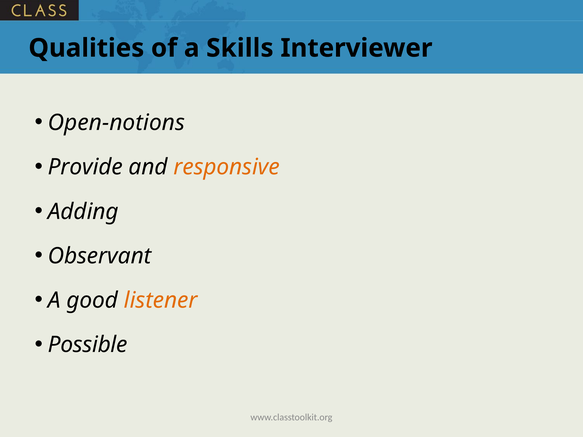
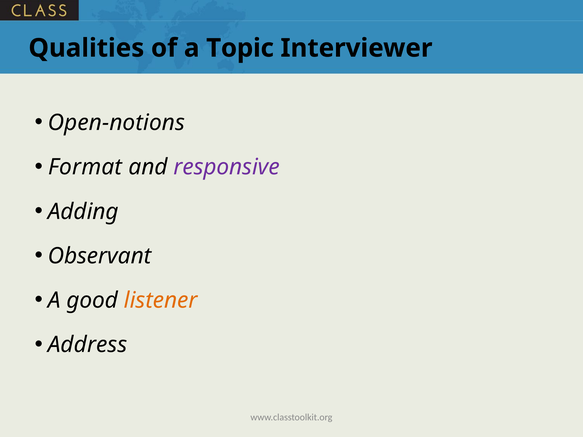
Skills: Skills -> Topic
Provide: Provide -> Format
responsive colour: orange -> purple
Possible: Possible -> Address
